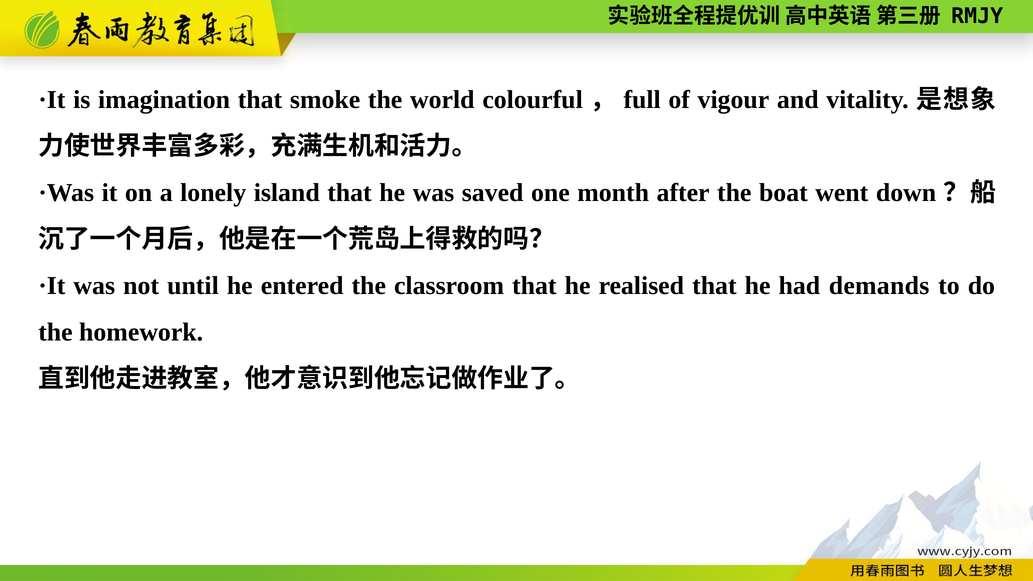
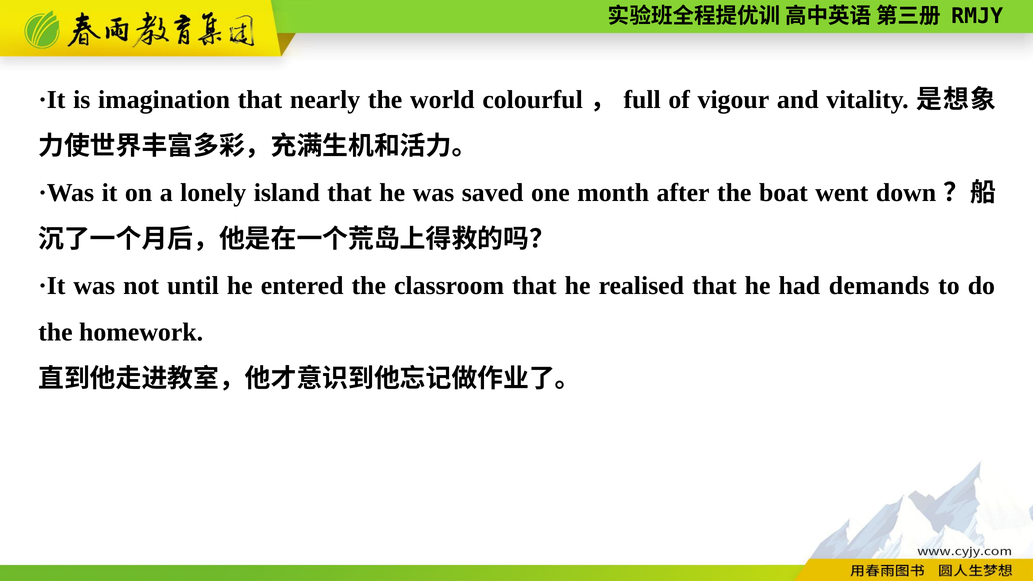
smoke: smoke -> nearly
